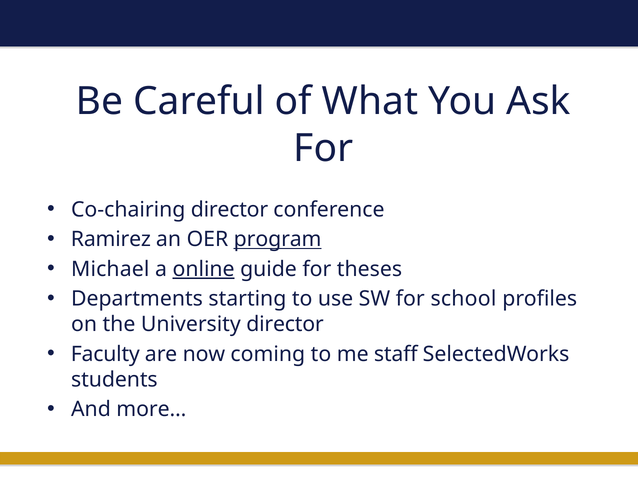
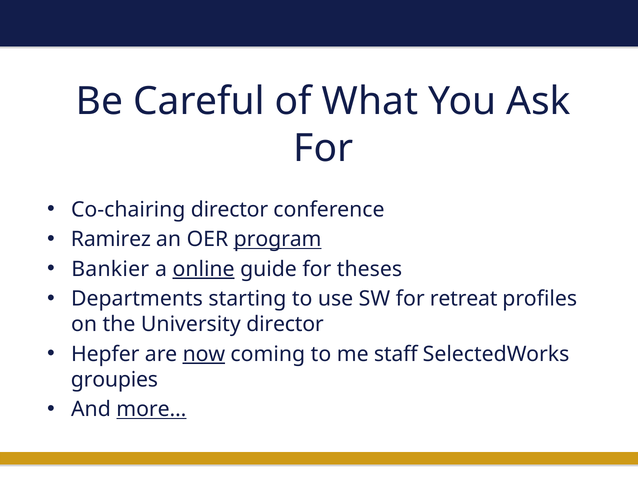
Michael: Michael -> Bankier
school: school -> retreat
Faculty: Faculty -> Hepfer
now underline: none -> present
students: students -> groupies
more… underline: none -> present
